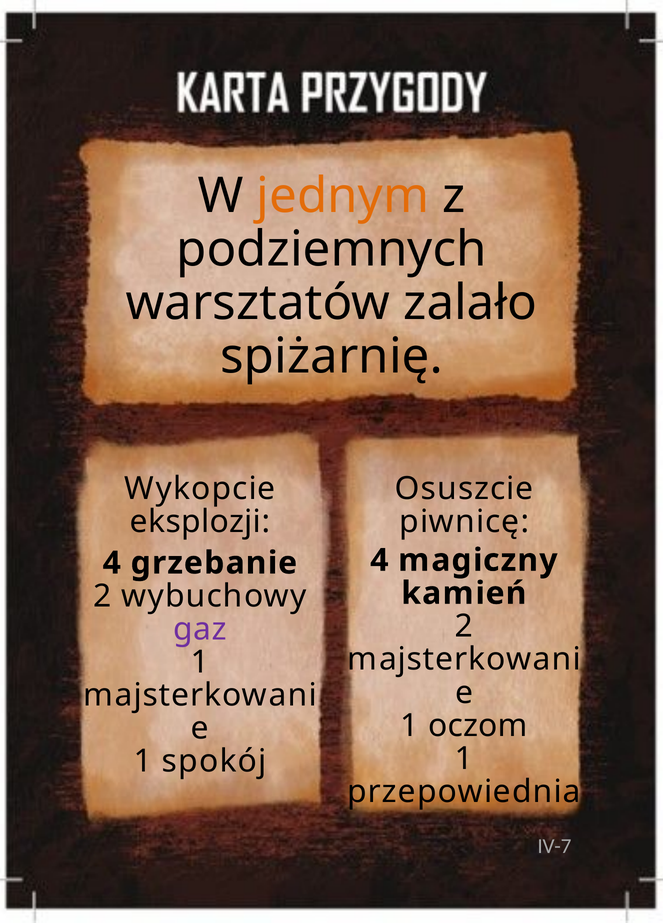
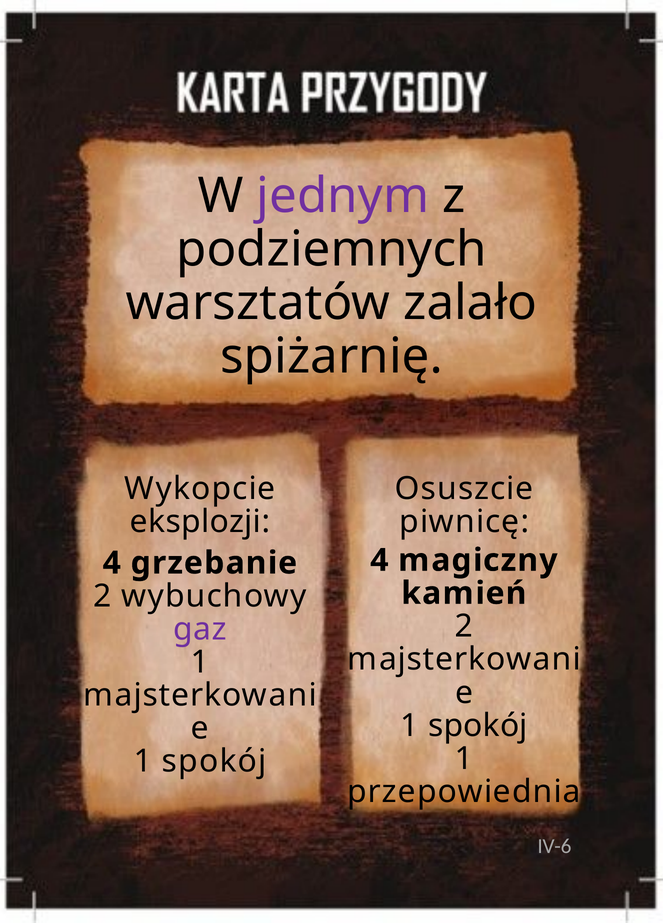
jednym colour: orange -> purple
oczom at (478, 725): oczom -> spokój
IV-7: IV-7 -> IV-6
